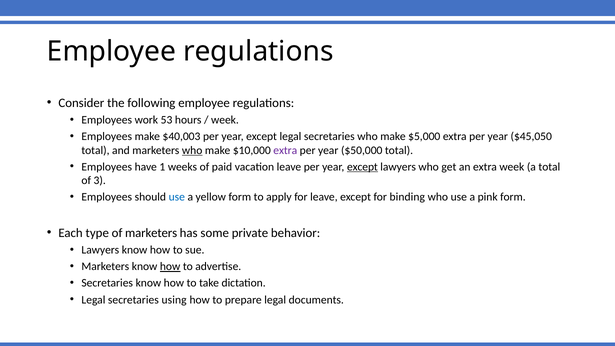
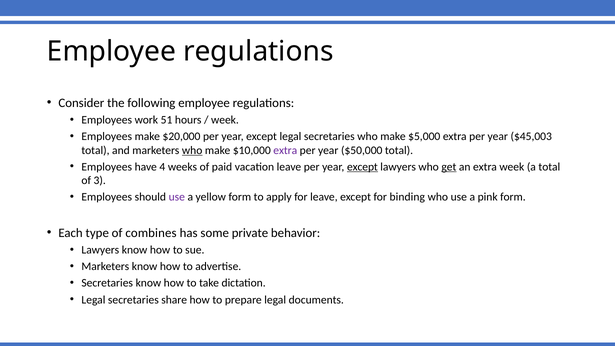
53: 53 -> 51
$40,003: $40,003 -> $20,000
$45,050: $45,050 -> $45,003
1: 1 -> 4
get underline: none -> present
use at (177, 197) colour: blue -> purple
of marketers: marketers -> combines
how at (170, 267) underline: present -> none
using: using -> share
